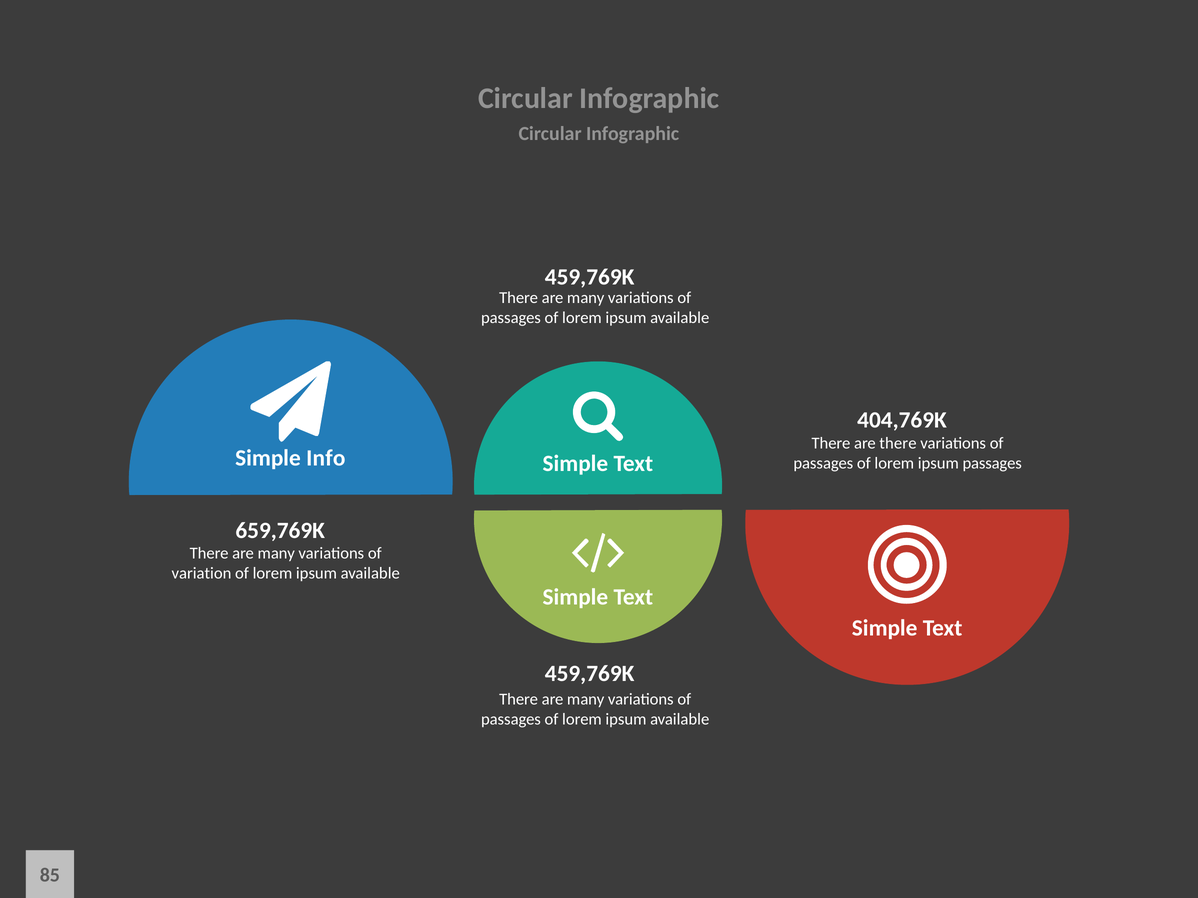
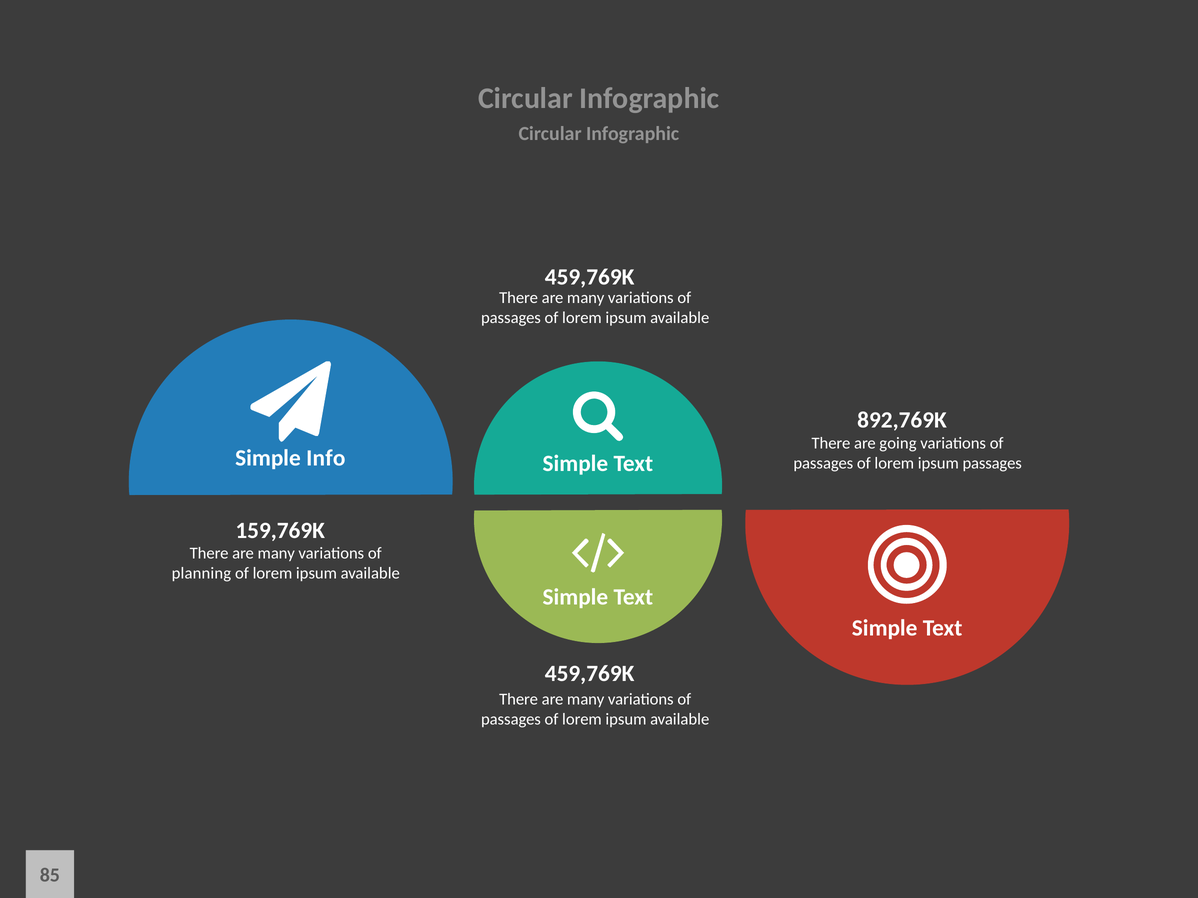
404,769K: 404,769K -> 892,769K
are there: there -> going
659,769K: 659,769K -> 159,769K
variation: variation -> planning
